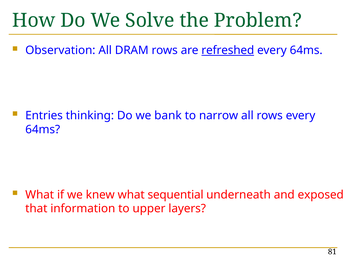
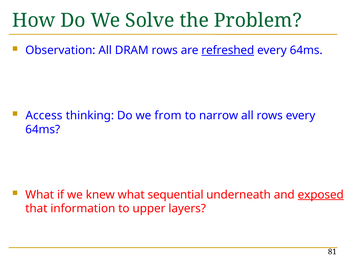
Entries: Entries -> Access
bank: bank -> from
exposed underline: none -> present
